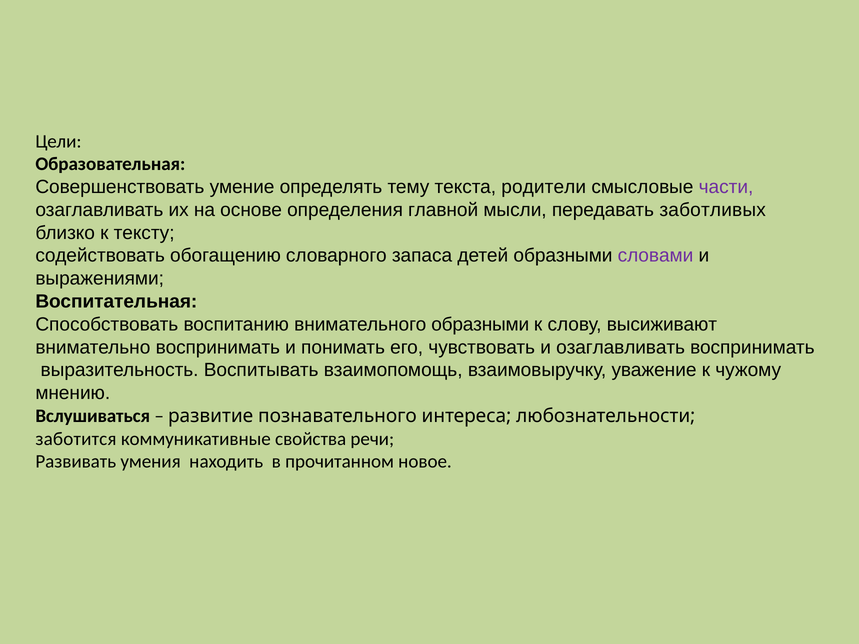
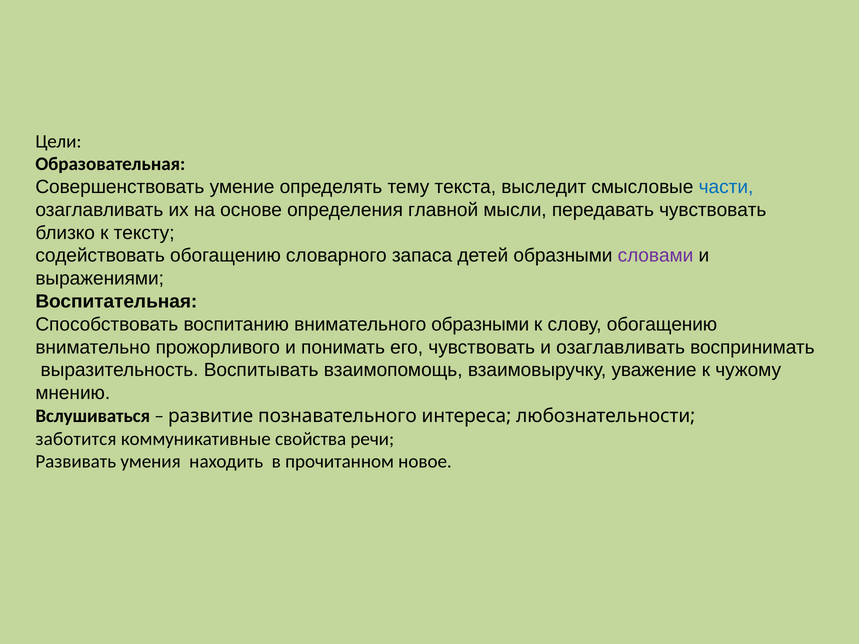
родители: родители -> выследит
части colour: purple -> blue
передавать заботливых: заботливых -> чувствовать
слову высиживают: высиживают -> обогащению
внимательно воспринимать: воспринимать -> прожорливого
